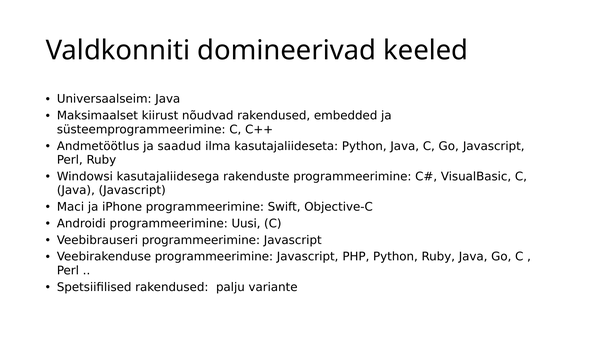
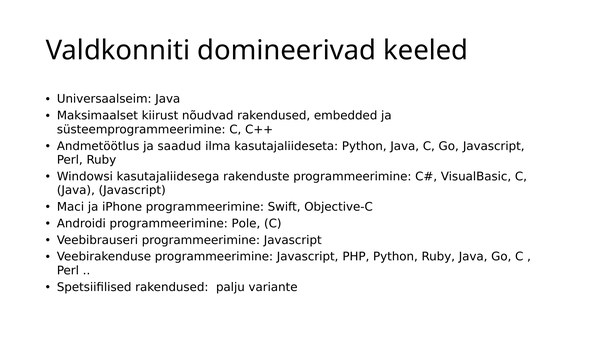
Uusi: Uusi -> Pole
